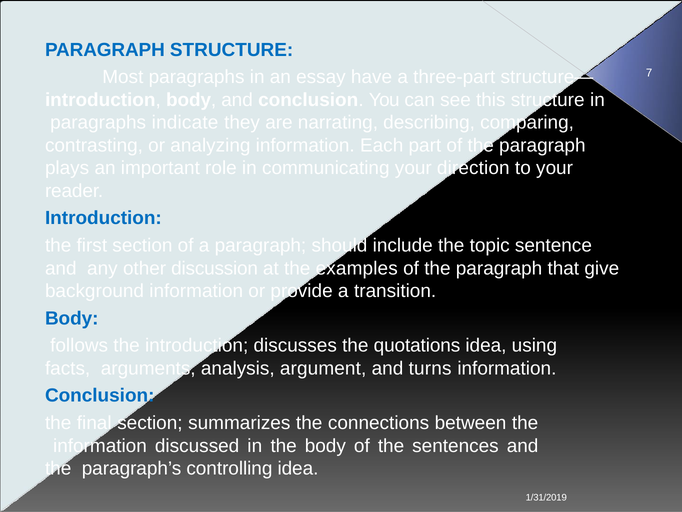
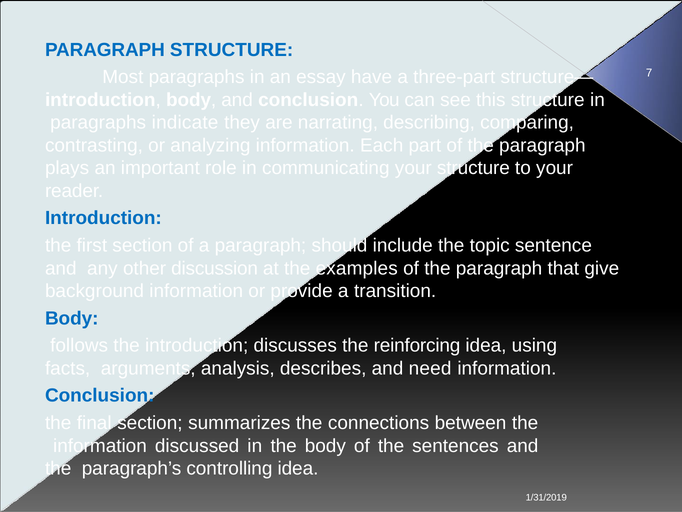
your direction: direction -> structure
quotations: quotations -> reinforcing
argument: argument -> describes
turns: turns -> need
